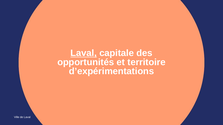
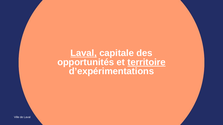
territoire underline: none -> present
